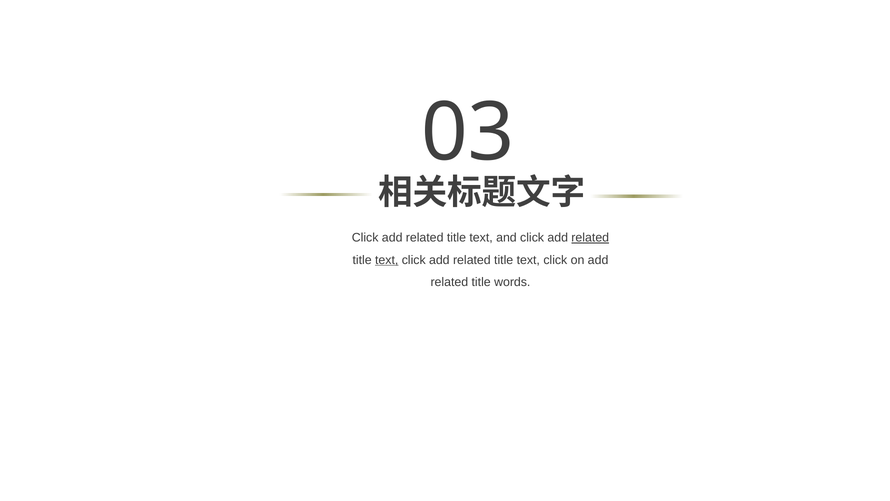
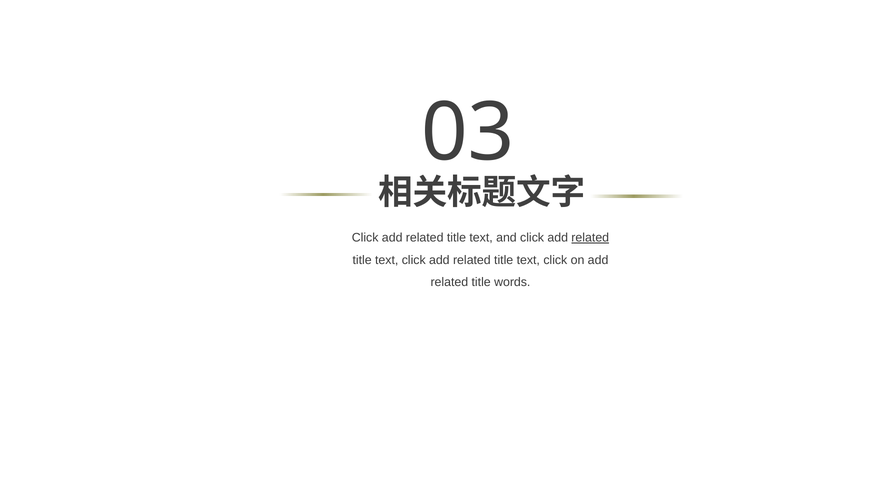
text at (387, 260) underline: present -> none
